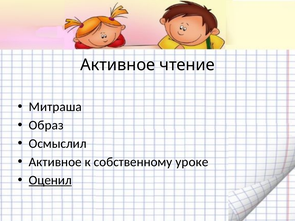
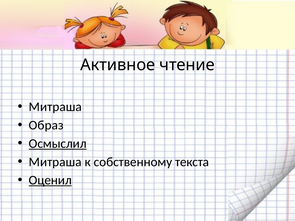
Осмыслил underline: none -> present
Активное at (55, 162): Активное -> Митраша
уроке: уроке -> текста
